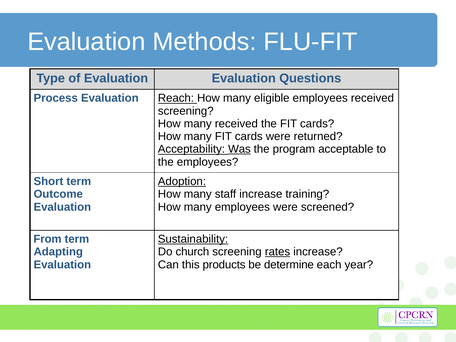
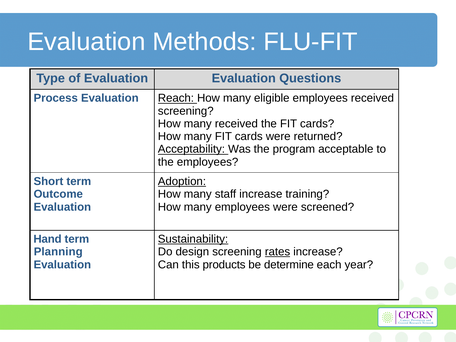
Was underline: present -> none
From: From -> Hand
Adapting: Adapting -> Planning
church: church -> design
